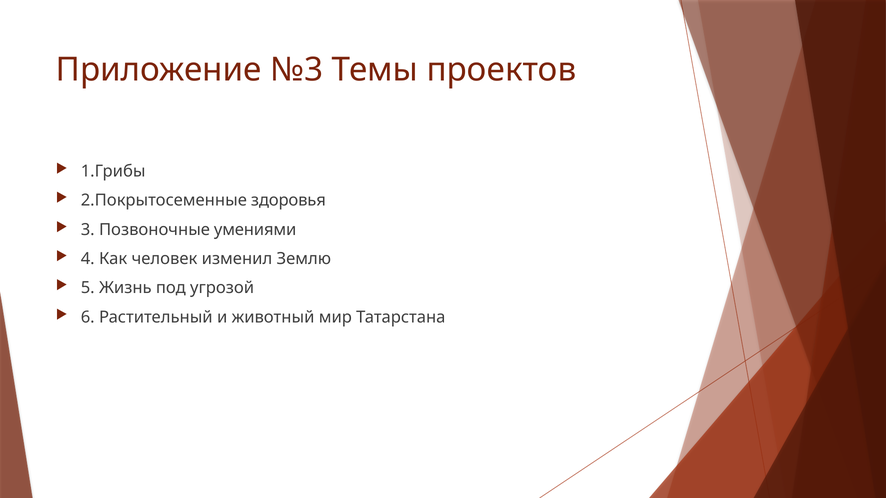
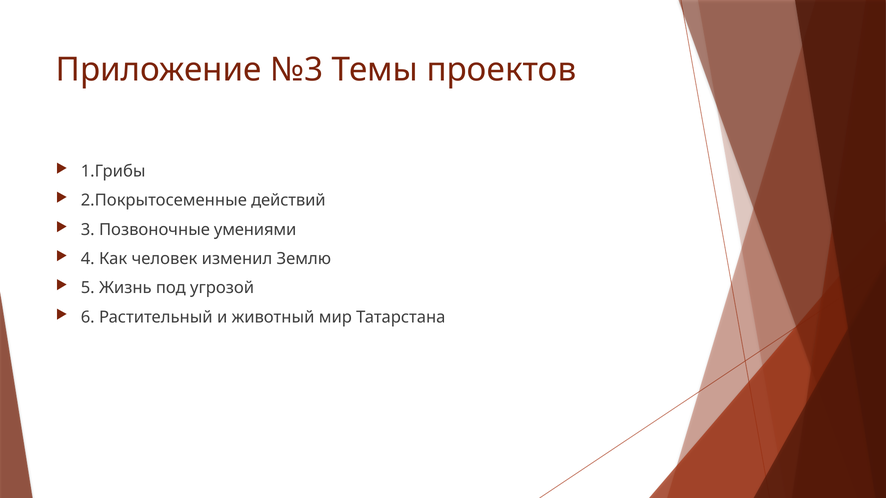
здоровья: здоровья -> действий
